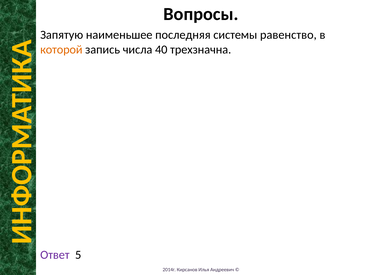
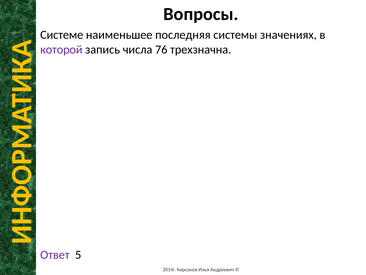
Запятую: Запятую -> Системе
равенство: равенство -> значениях
которой colour: orange -> purple
40: 40 -> 76
